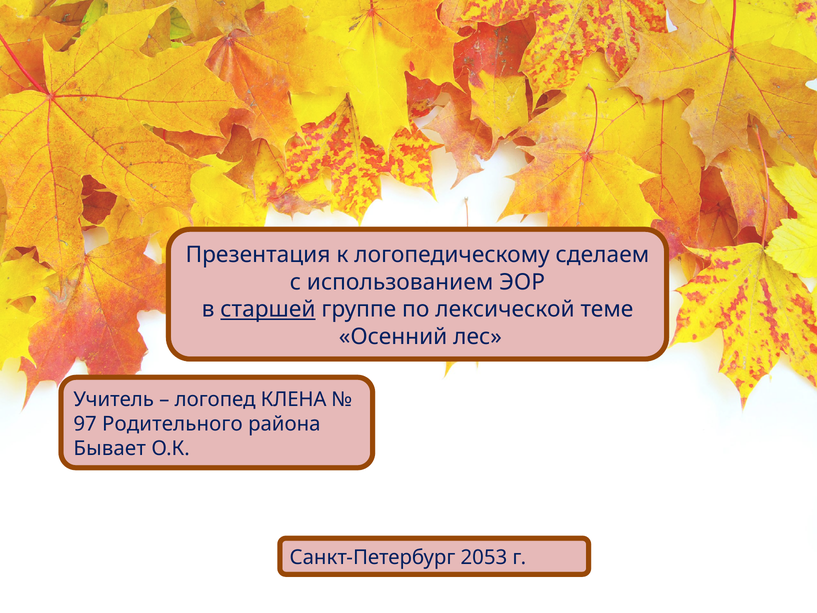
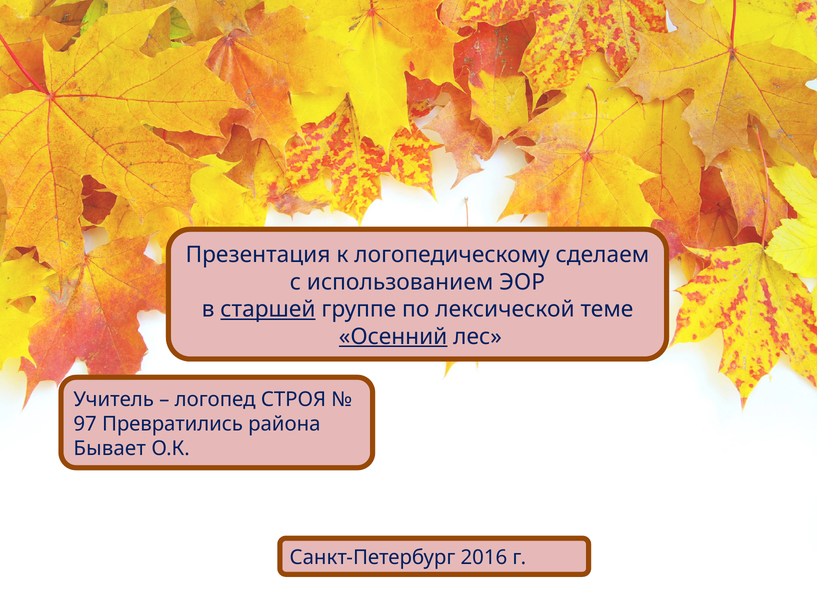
Осенний underline: none -> present
КЛЕНА: КЛЕНА -> СТРОЯ
Родительного: Родительного -> Превратились
2053: 2053 -> 2016
